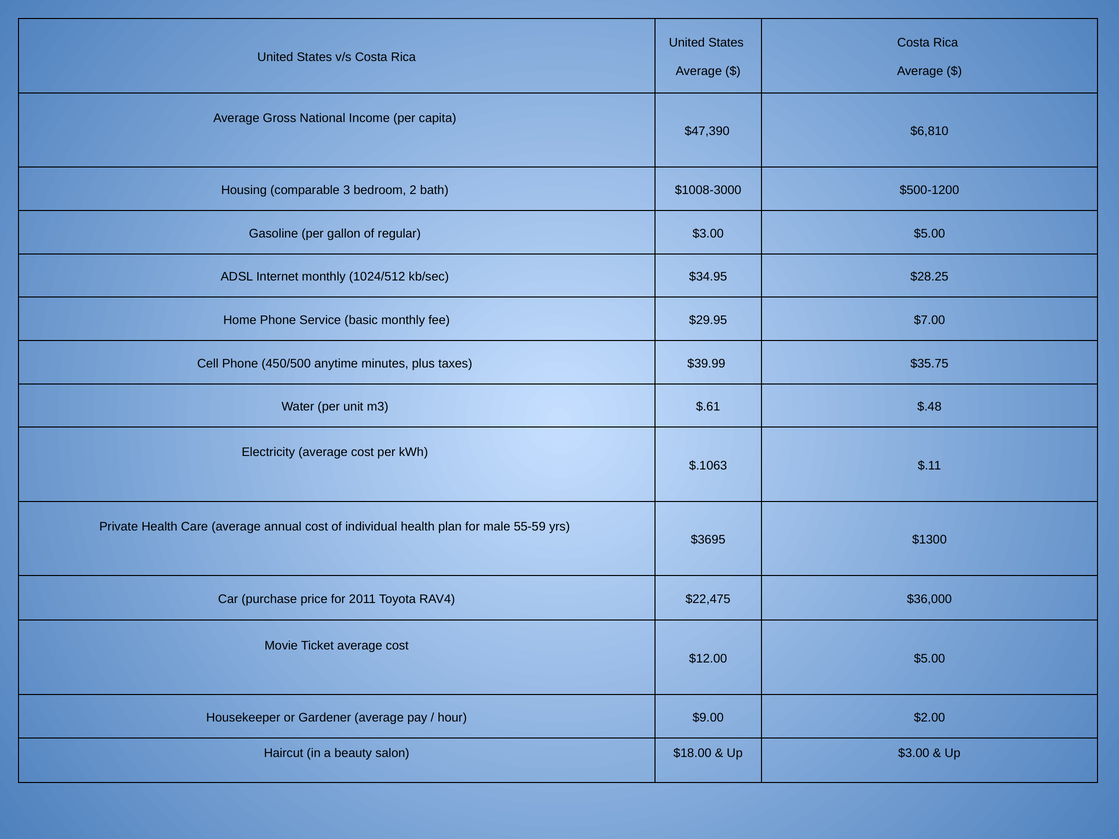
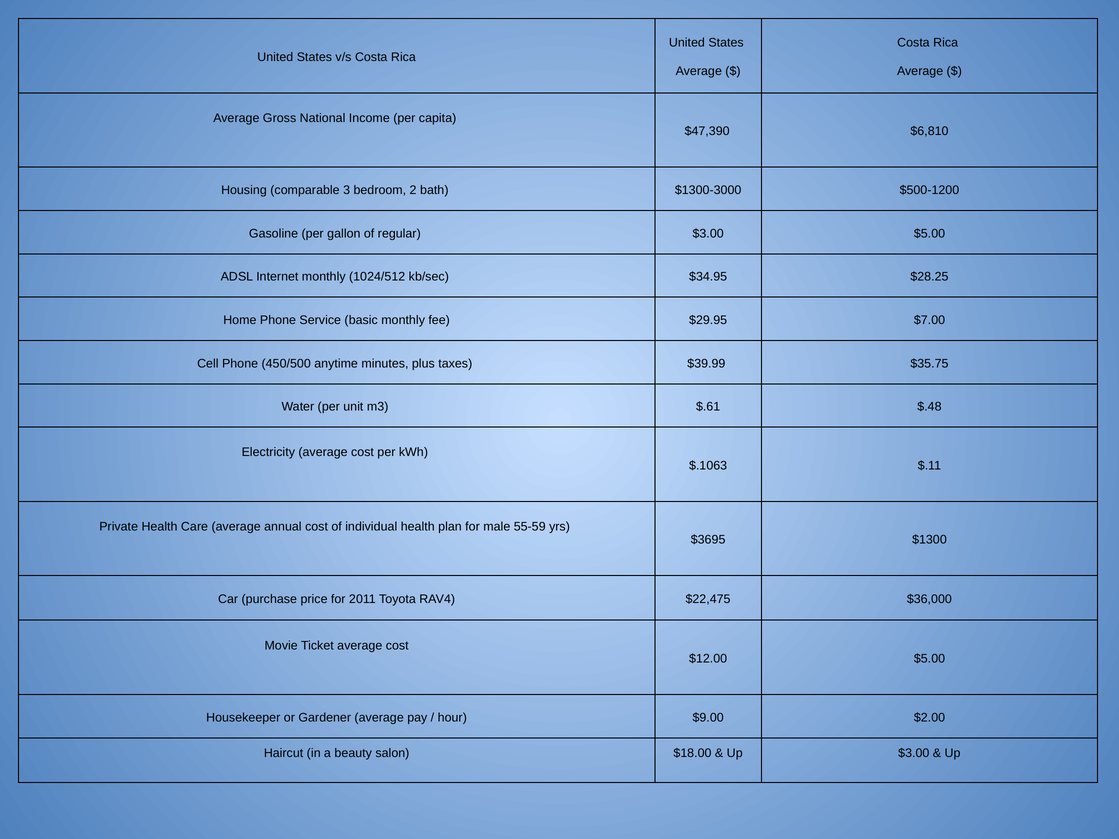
$1008-3000: $1008-3000 -> $1300-3000
